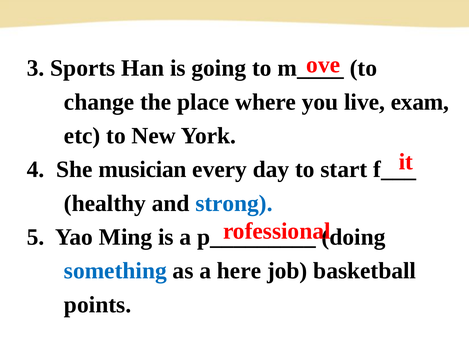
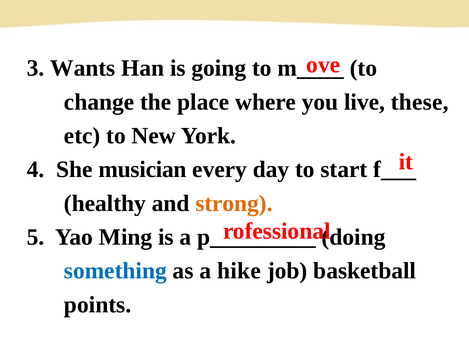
Sports: Sports -> Wants
exam: exam -> these
strong colour: blue -> orange
here: here -> hike
